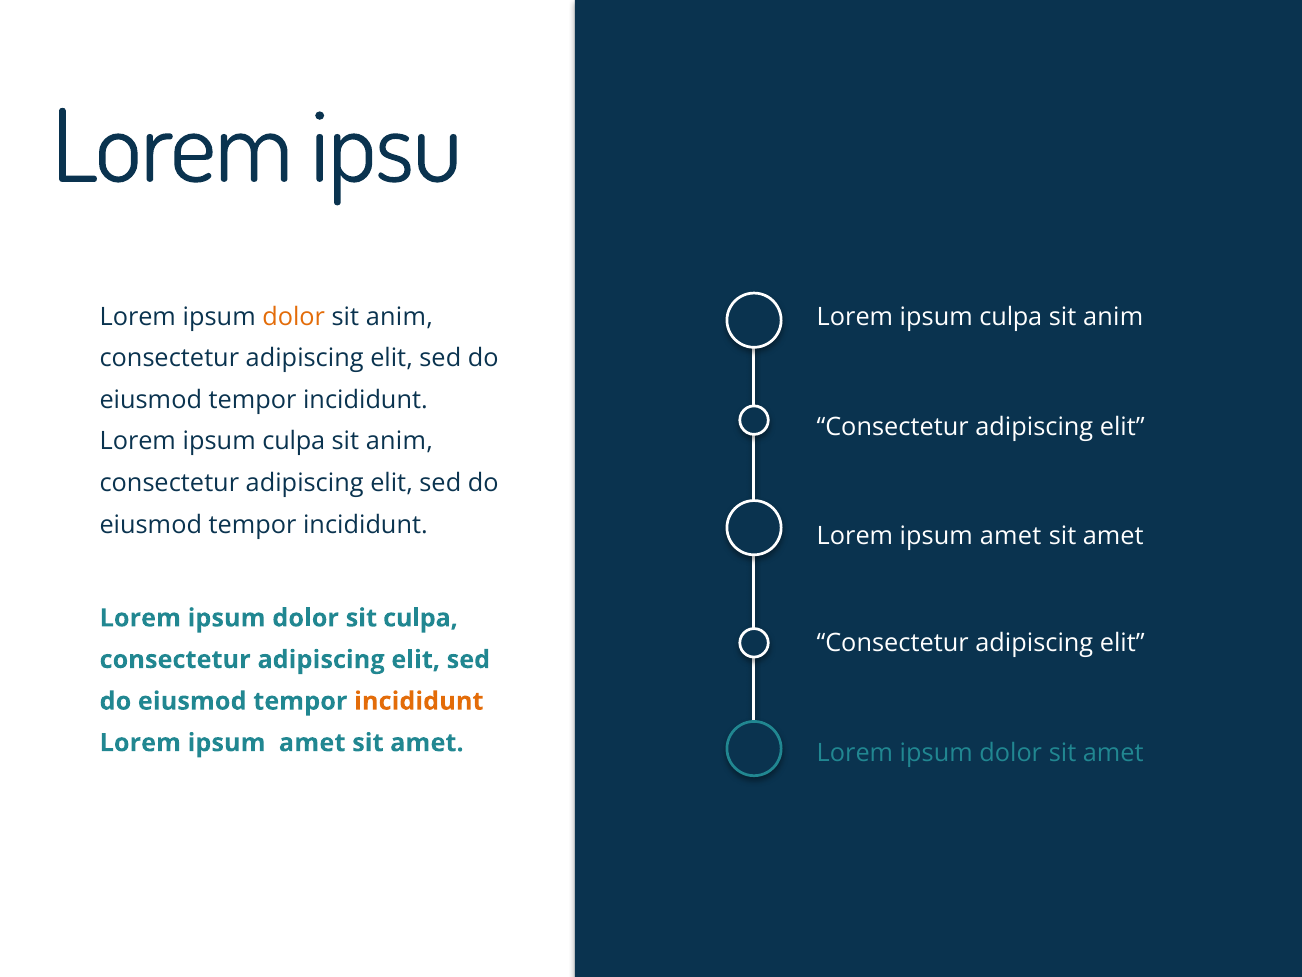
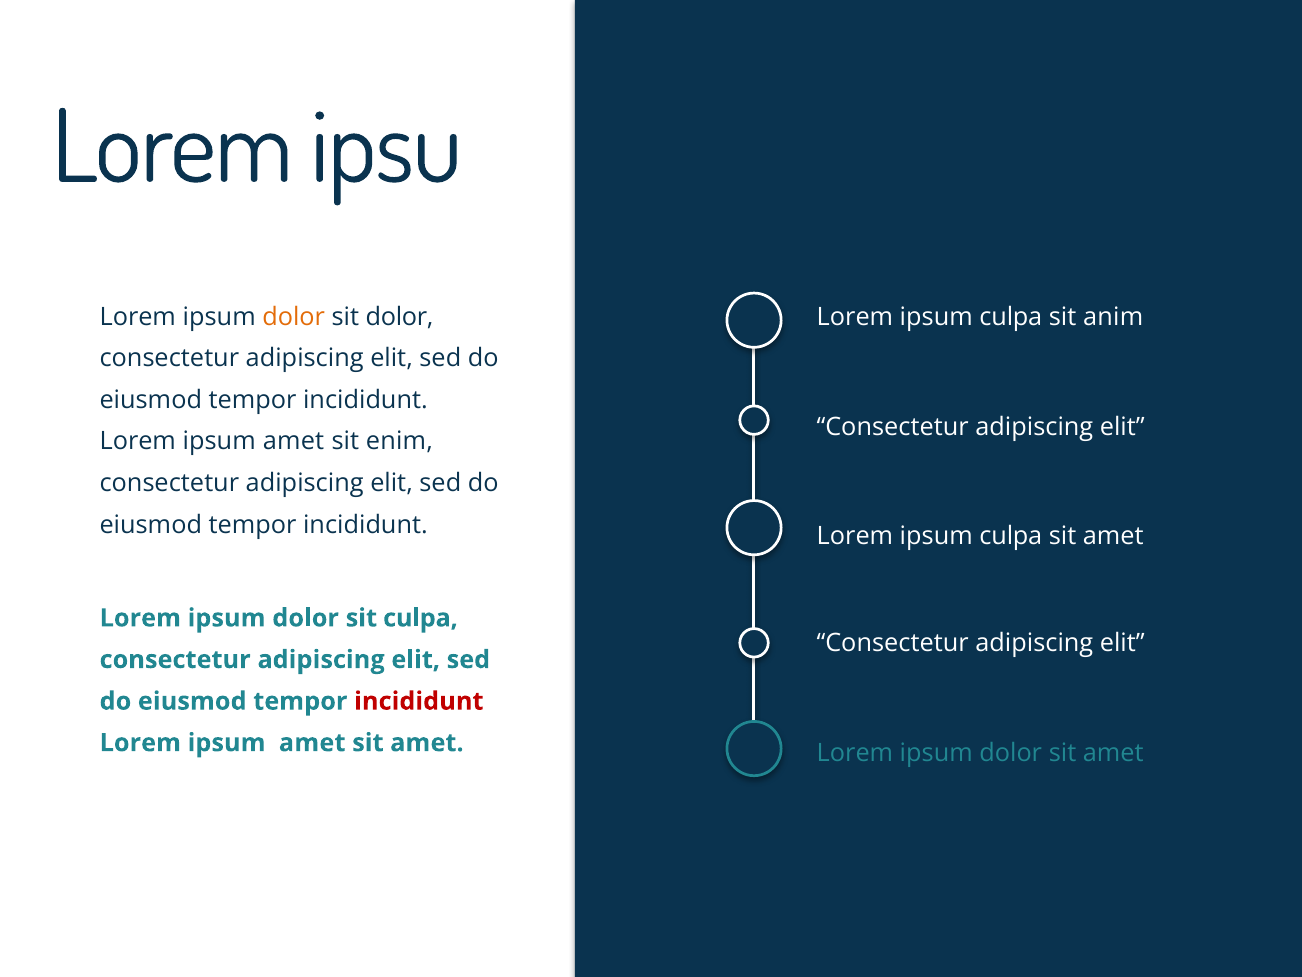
anim at (399, 317): anim -> dolor
culpa at (294, 441): culpa -> amet
anim at (399, 441): anim -> enim
amet at (1011, 536): amet -> culpa
incididunt at (419, 701) colour: orange -> red
